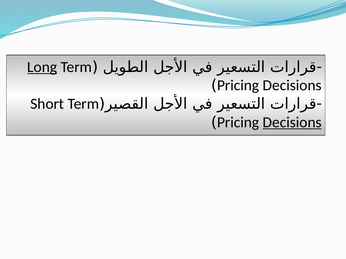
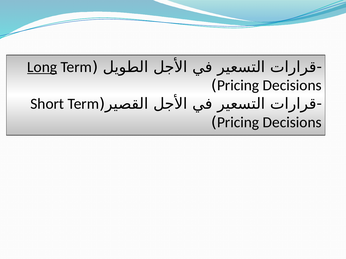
Decisions at (292, 122) underline: present -> none
